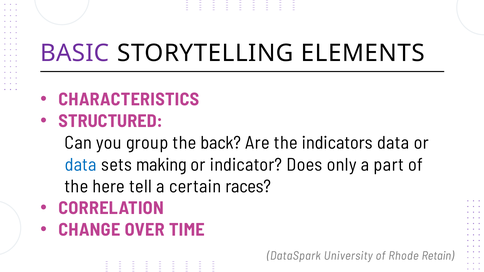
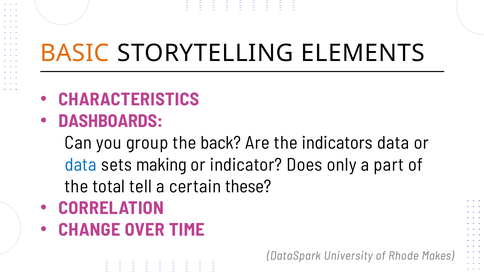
BASIC colour: purple -> orange
STRUCTURED: STRUCTURED -> DASHBOARDS
here: here -> total
races: races -> these
Retain: Retain -> Makes
